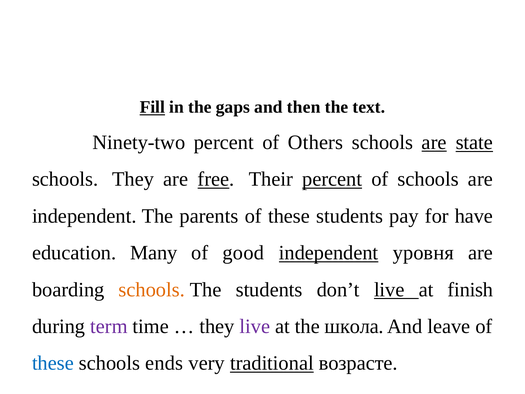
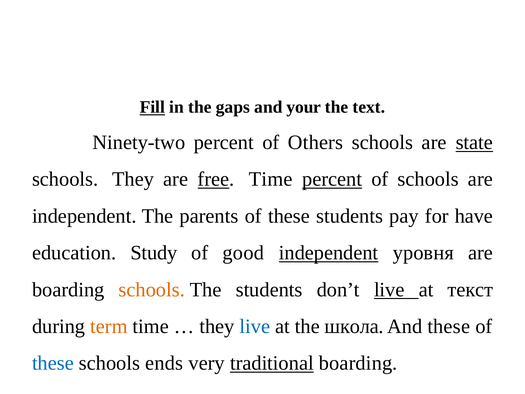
then: then -> your
are at (434, 142) underline: present -> none
free Their: Their -> Time
Many: Many -> Study
finish: finish -> текст
term colour: purple -> orange
live at (255, 326) colour: purple -> blue
And leave: leave -> these
traditional возрасте: возрасте -> boarding
